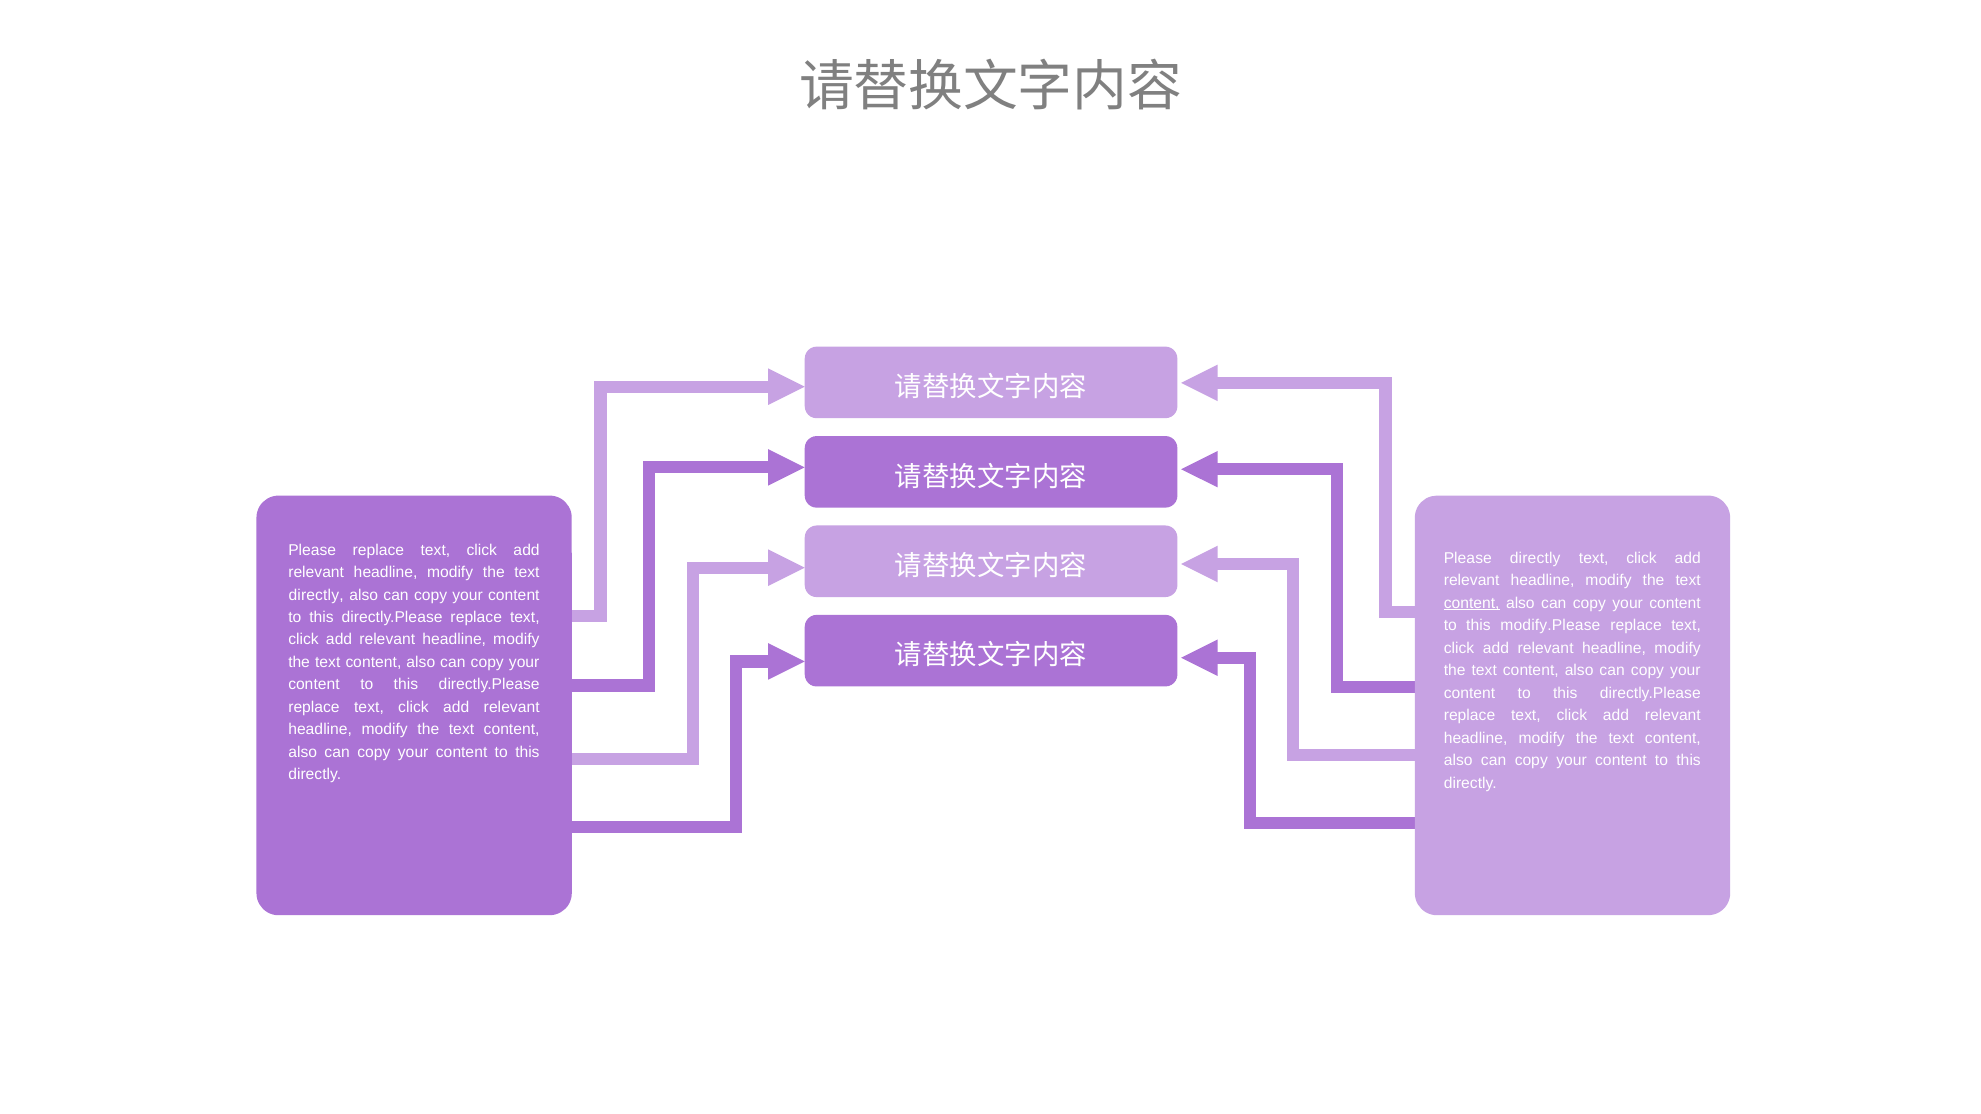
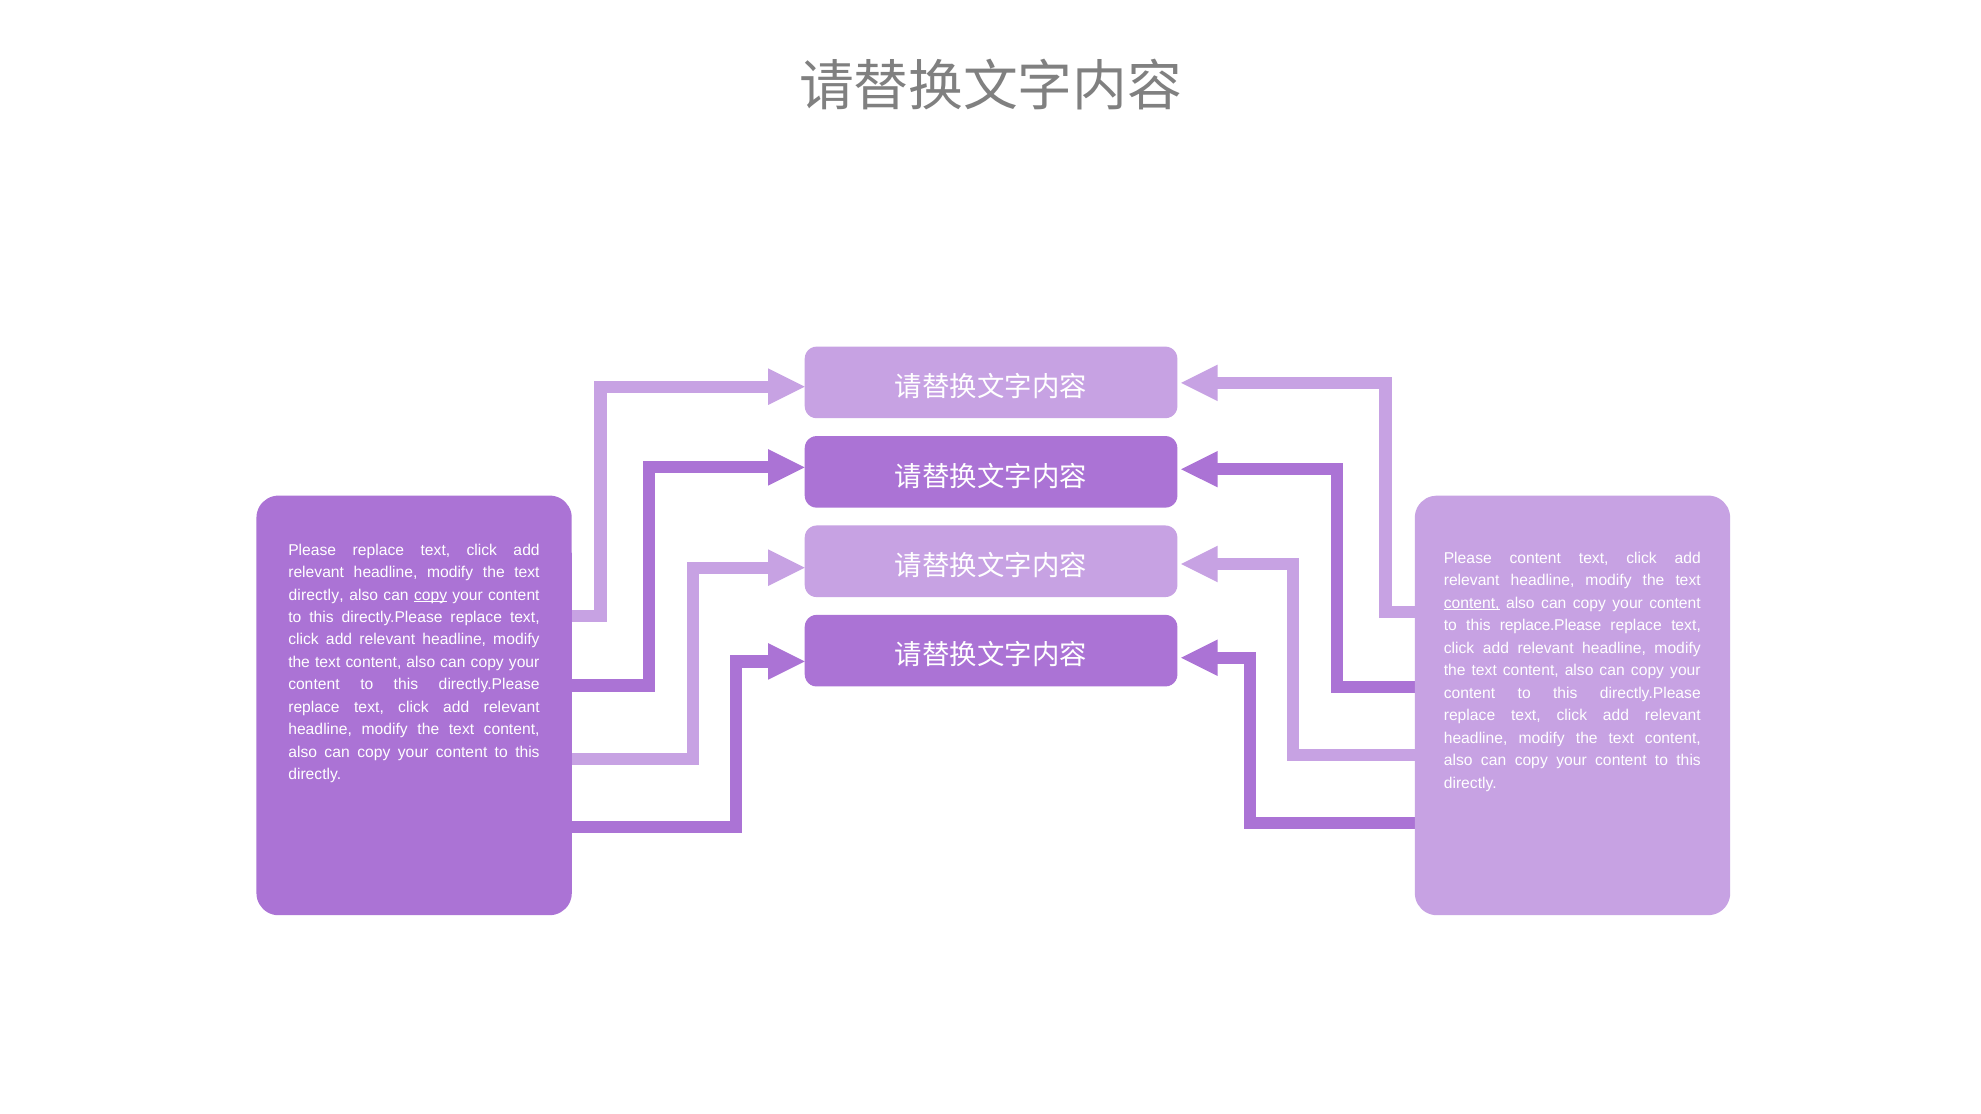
Please directly: directly -> content
copy at (431, 595) underline: none -> present
modify.Please: modify.Please -> replace.Please
